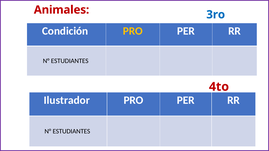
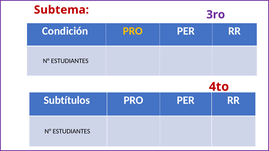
Animales: Animales -> Subtema
3ro colour: blue -> purple
Ilustrador: Ilustrador -> Subtítulos
